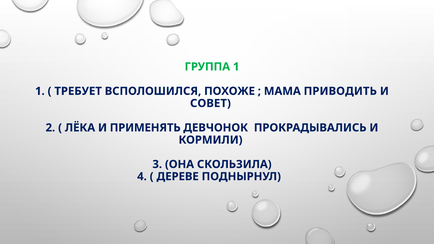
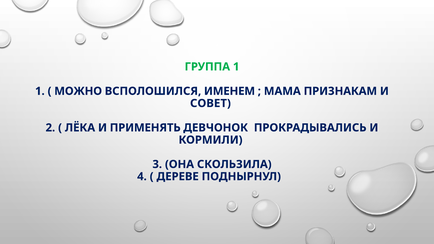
ТРЕБУЕТ: ТРЕБУЕТ -> МОЖНО
ПОХОЖЕ: ПОХОЖЕ -> ИМЕНЕМ
ПРИВОДИТЬ: ПРИВОДИТЬ -> ПРИЗНАКАМ
